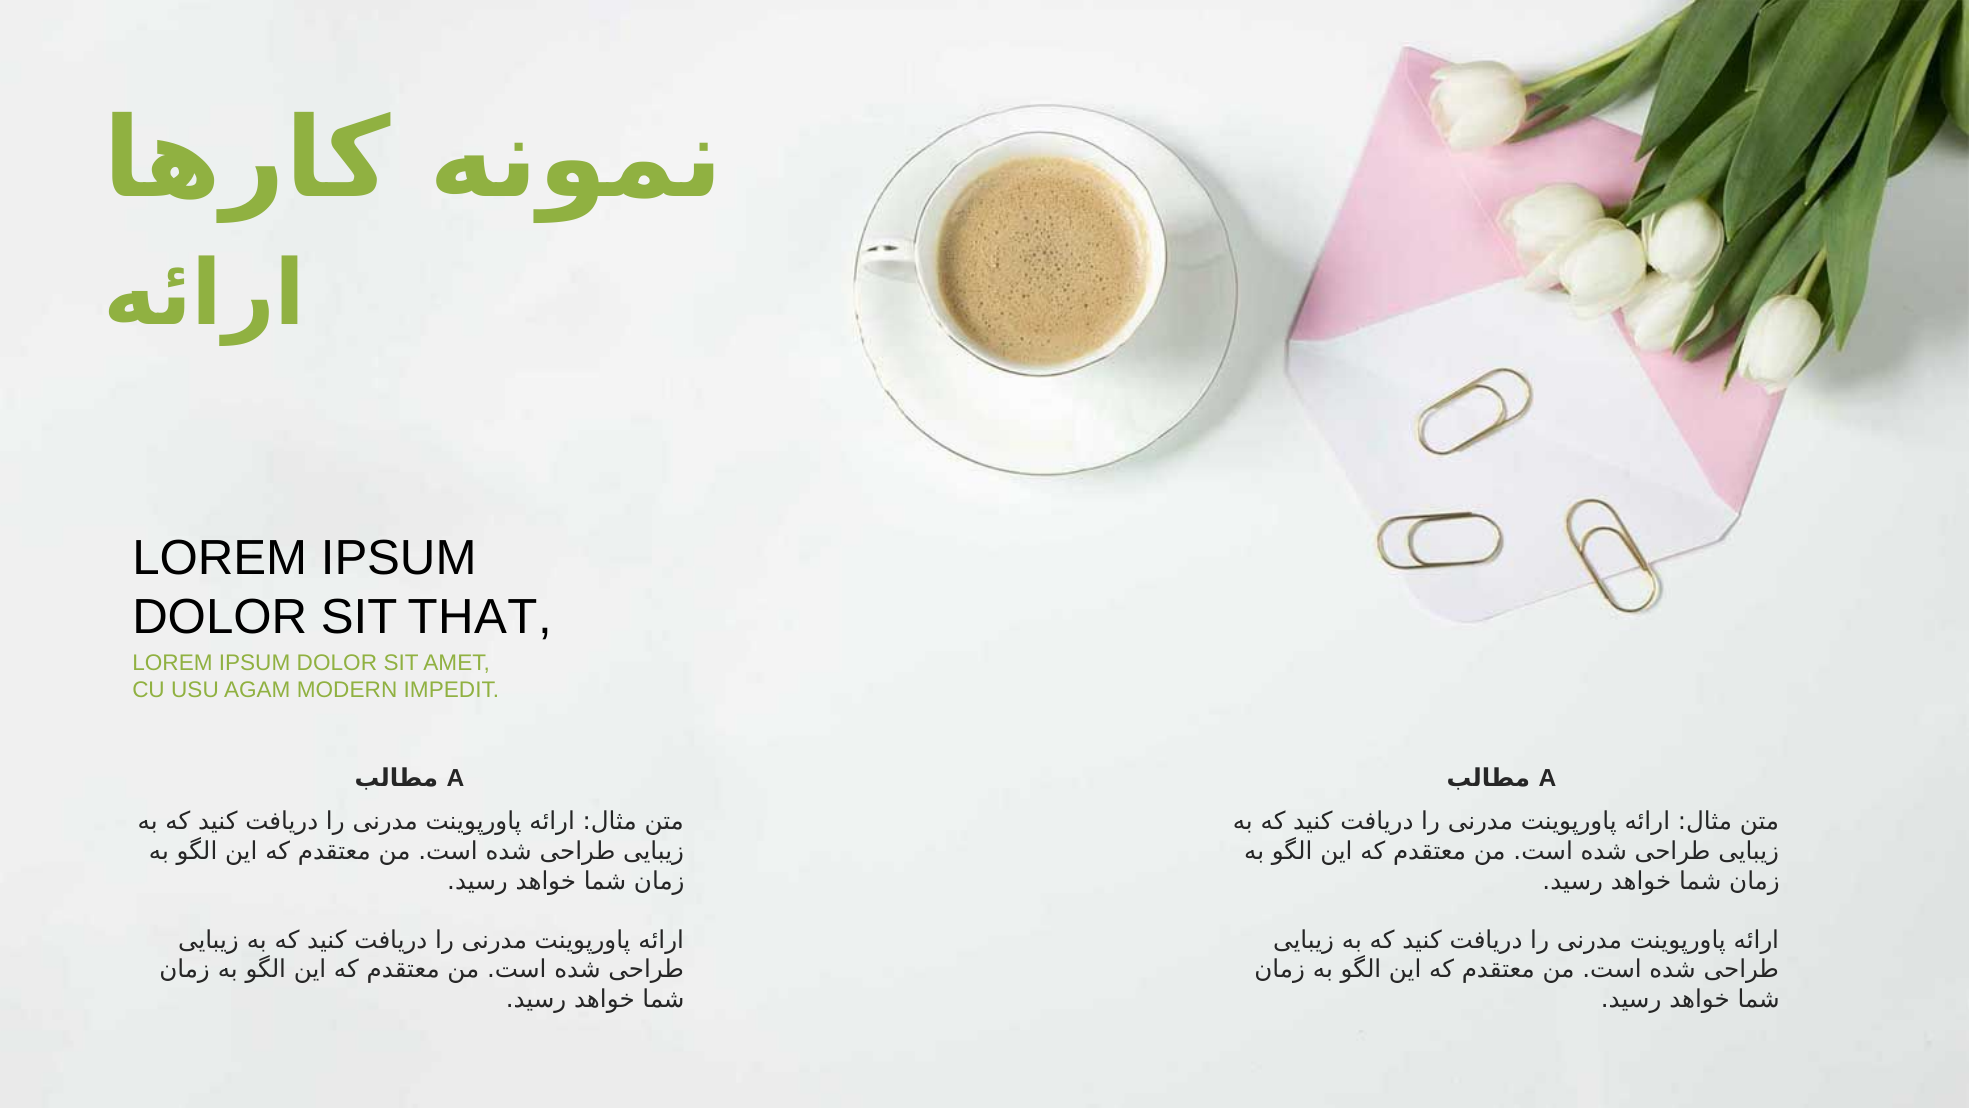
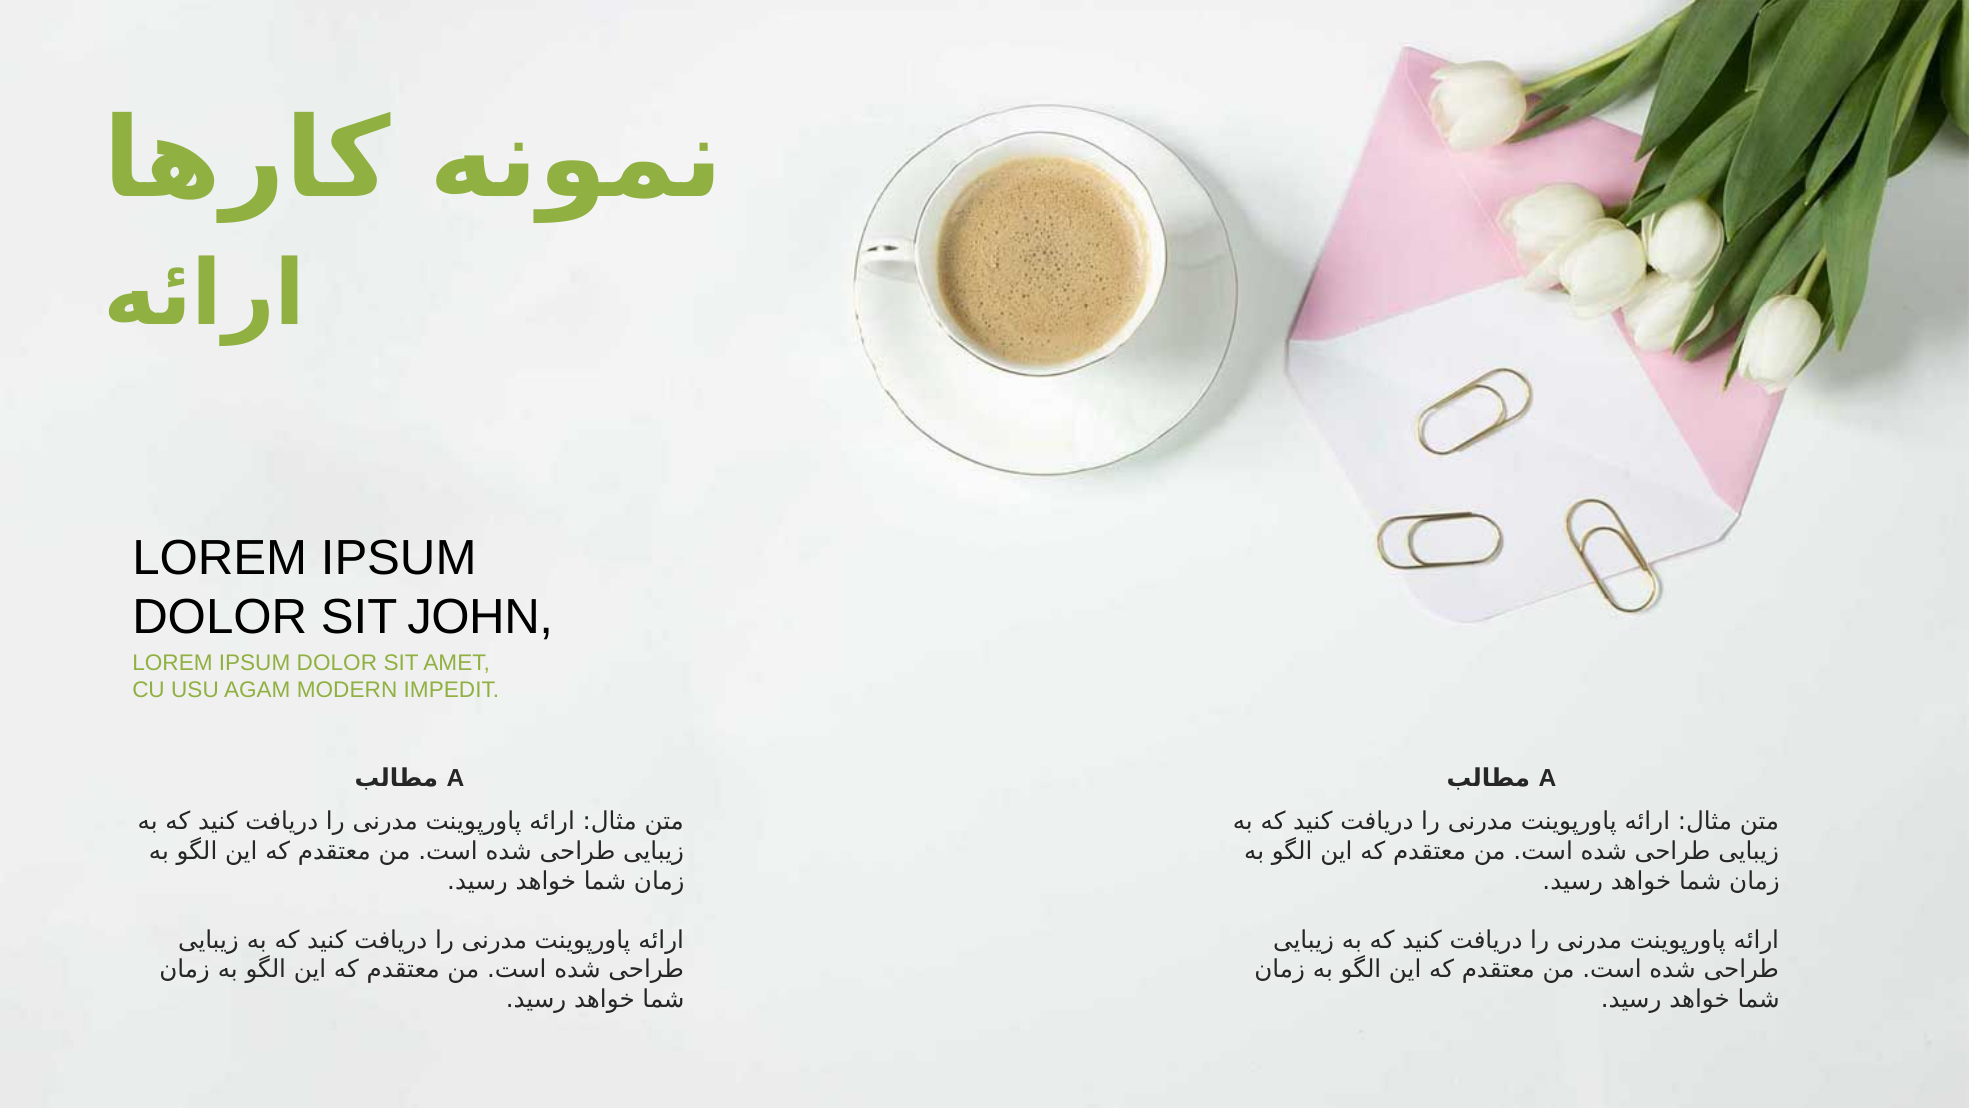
THAT: THAT -> JOHN
